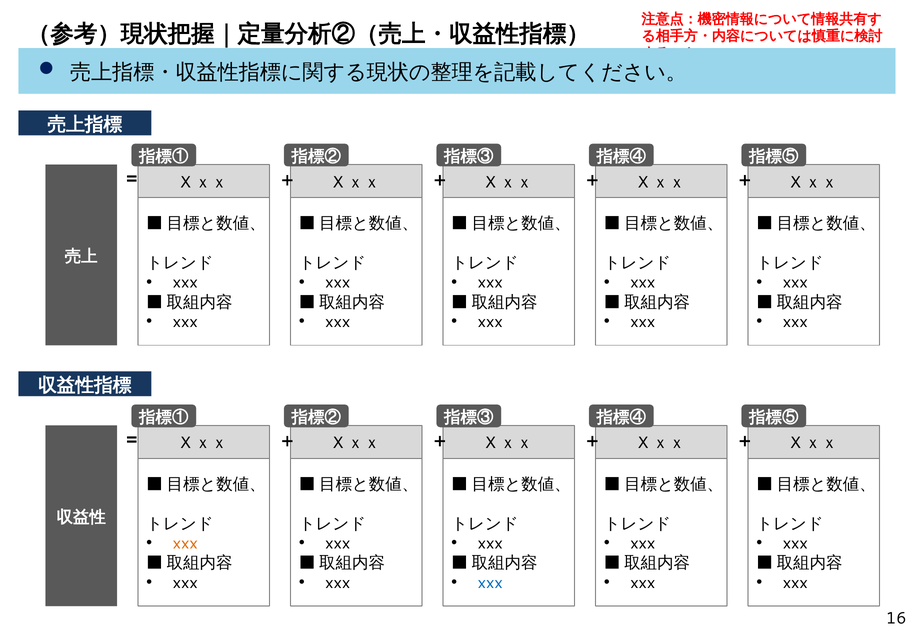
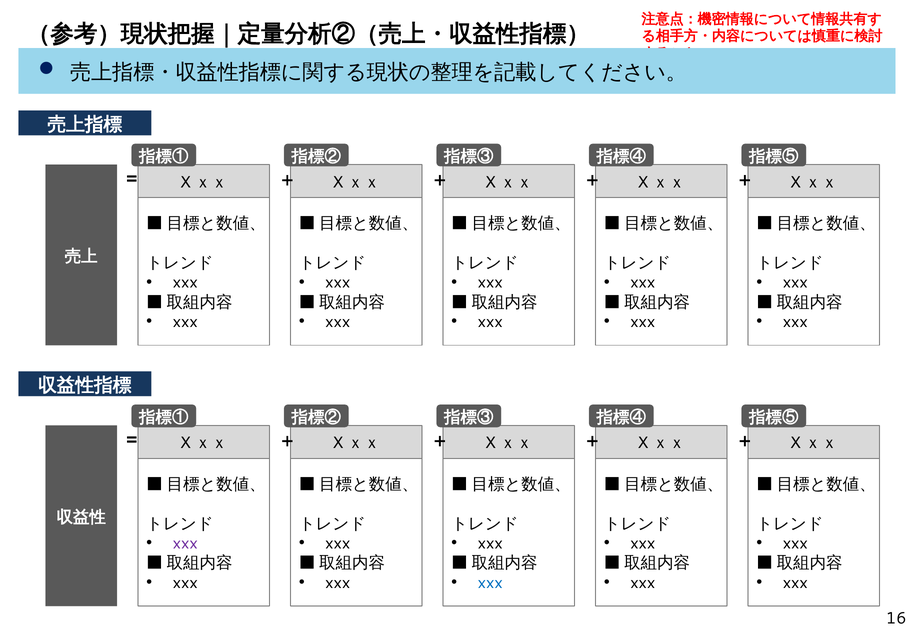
xxx at (185, 543) colour: orange -> purple
